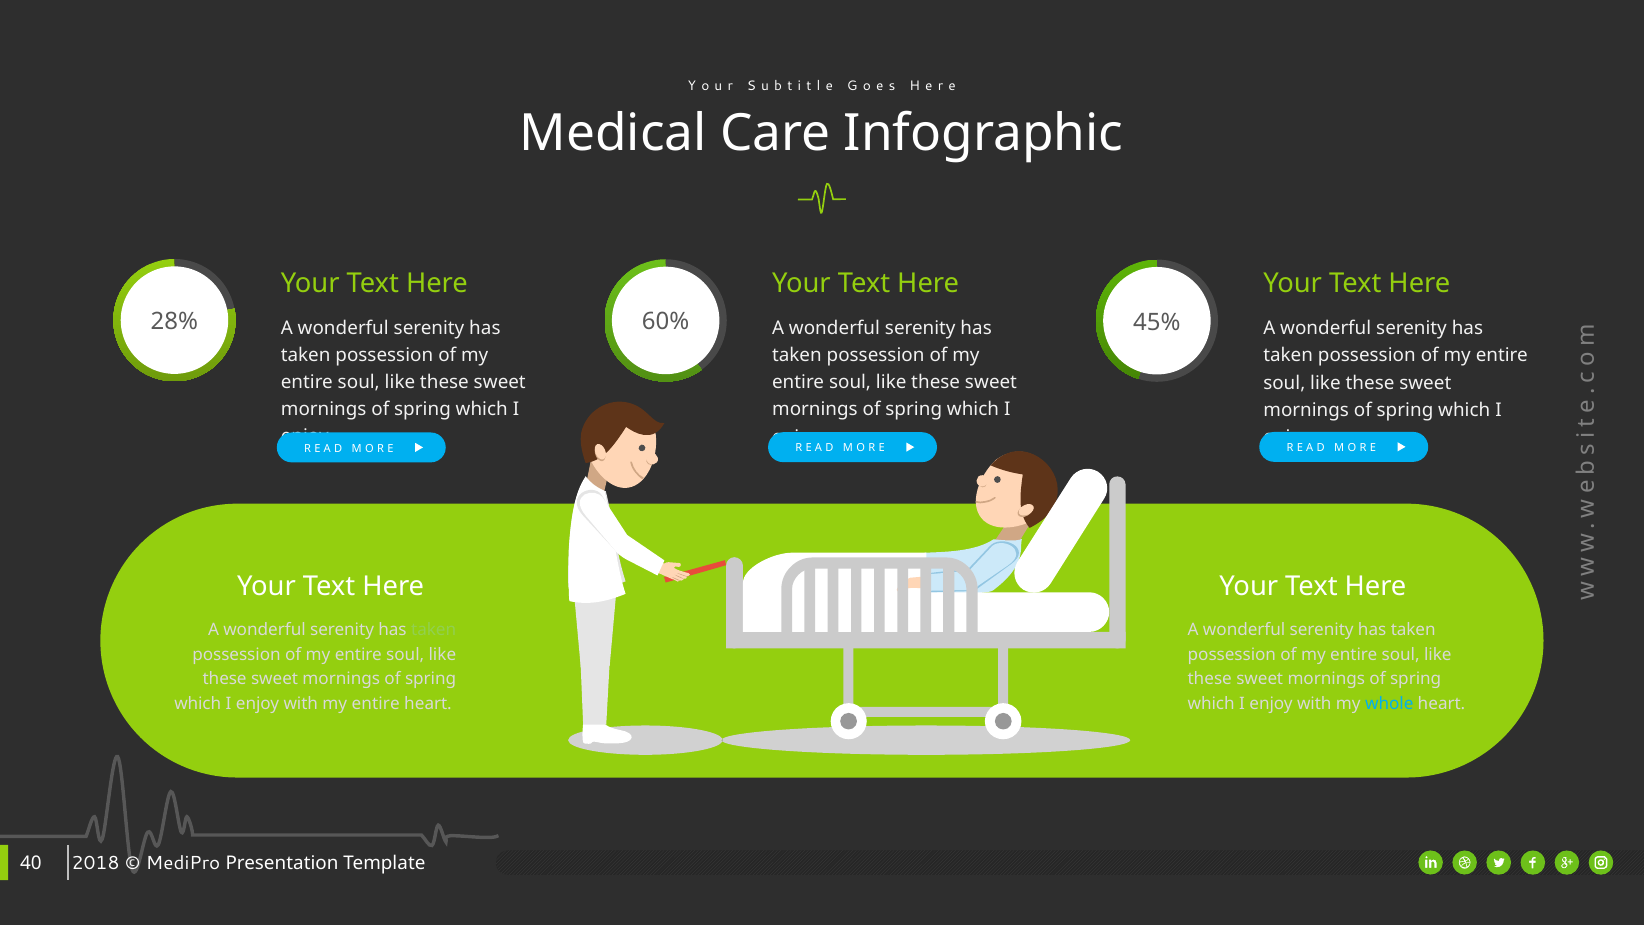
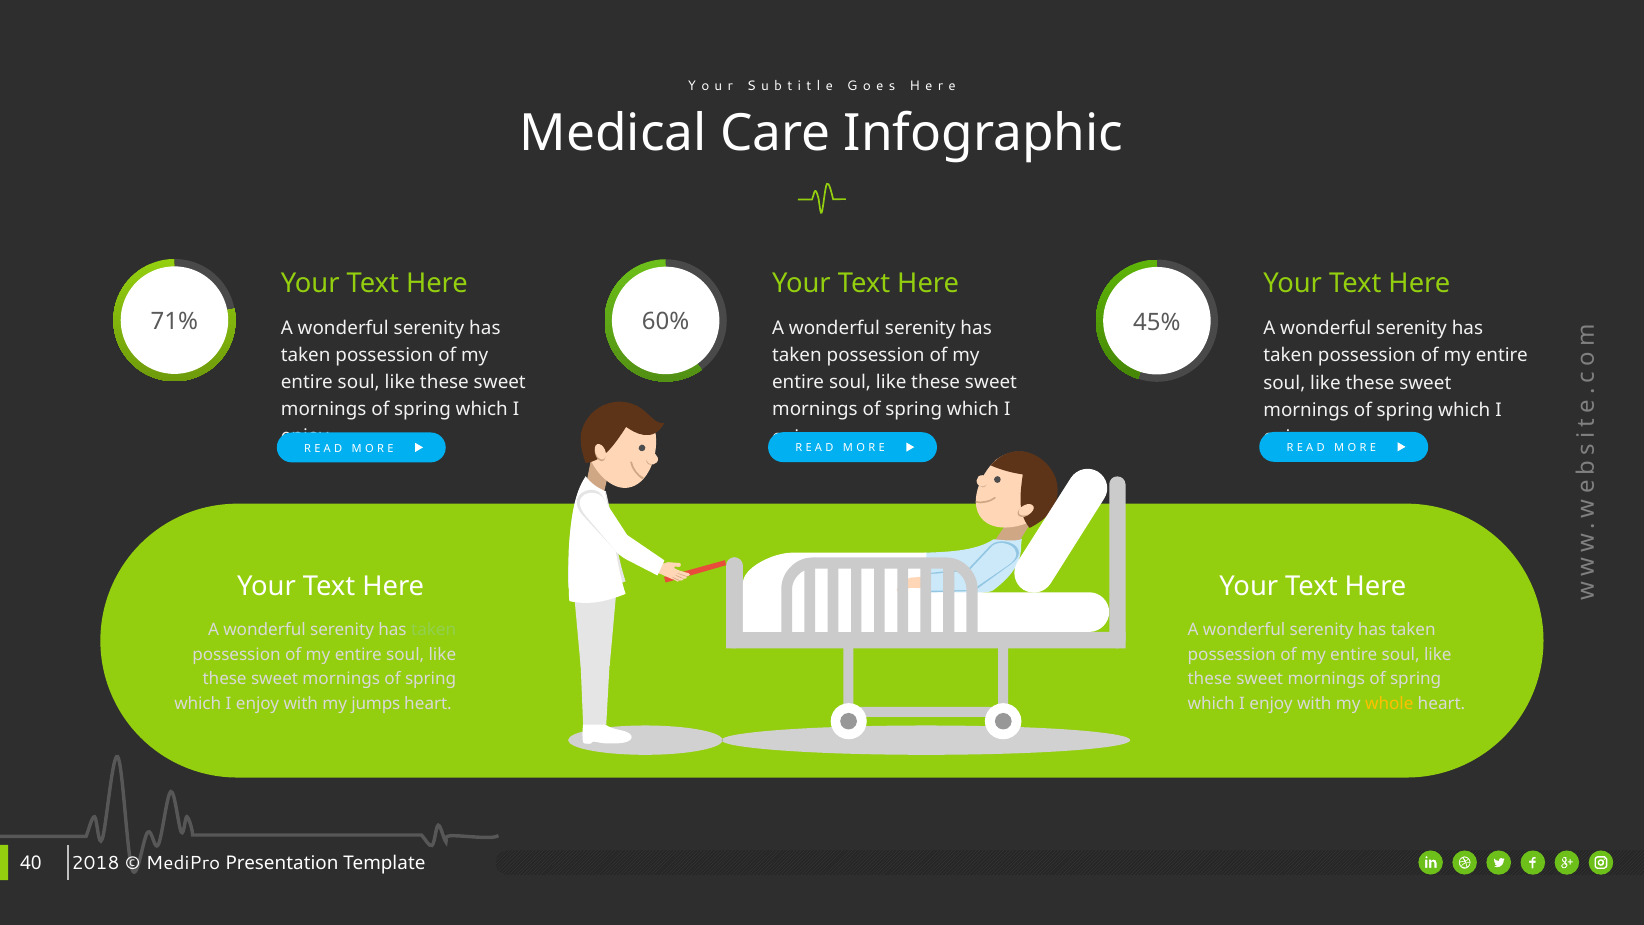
28%: 28% -> 71%
with my entire: entire -> jumps
whole colour: light blue -> yellow
